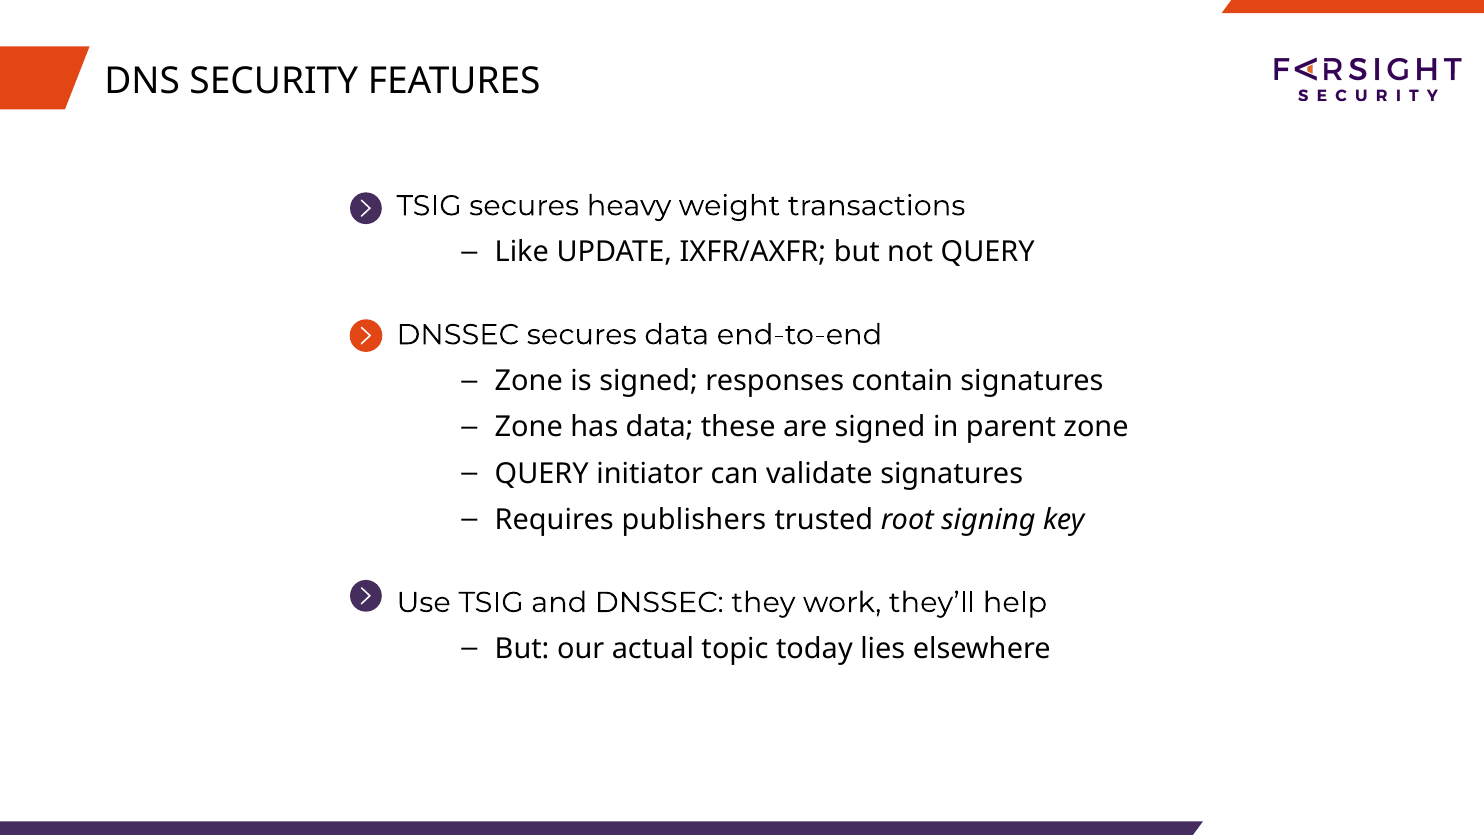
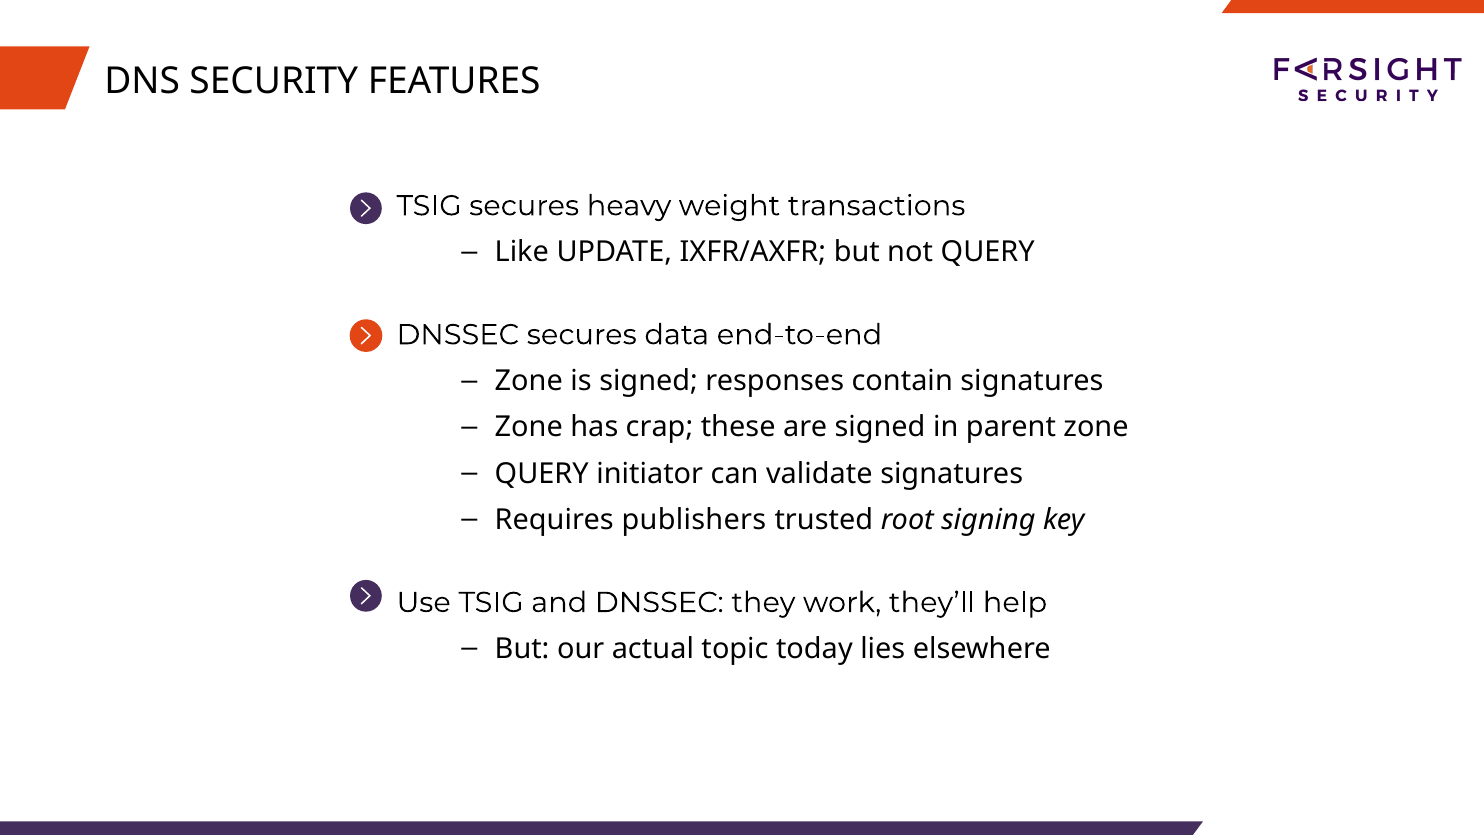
has data: data -> crap
